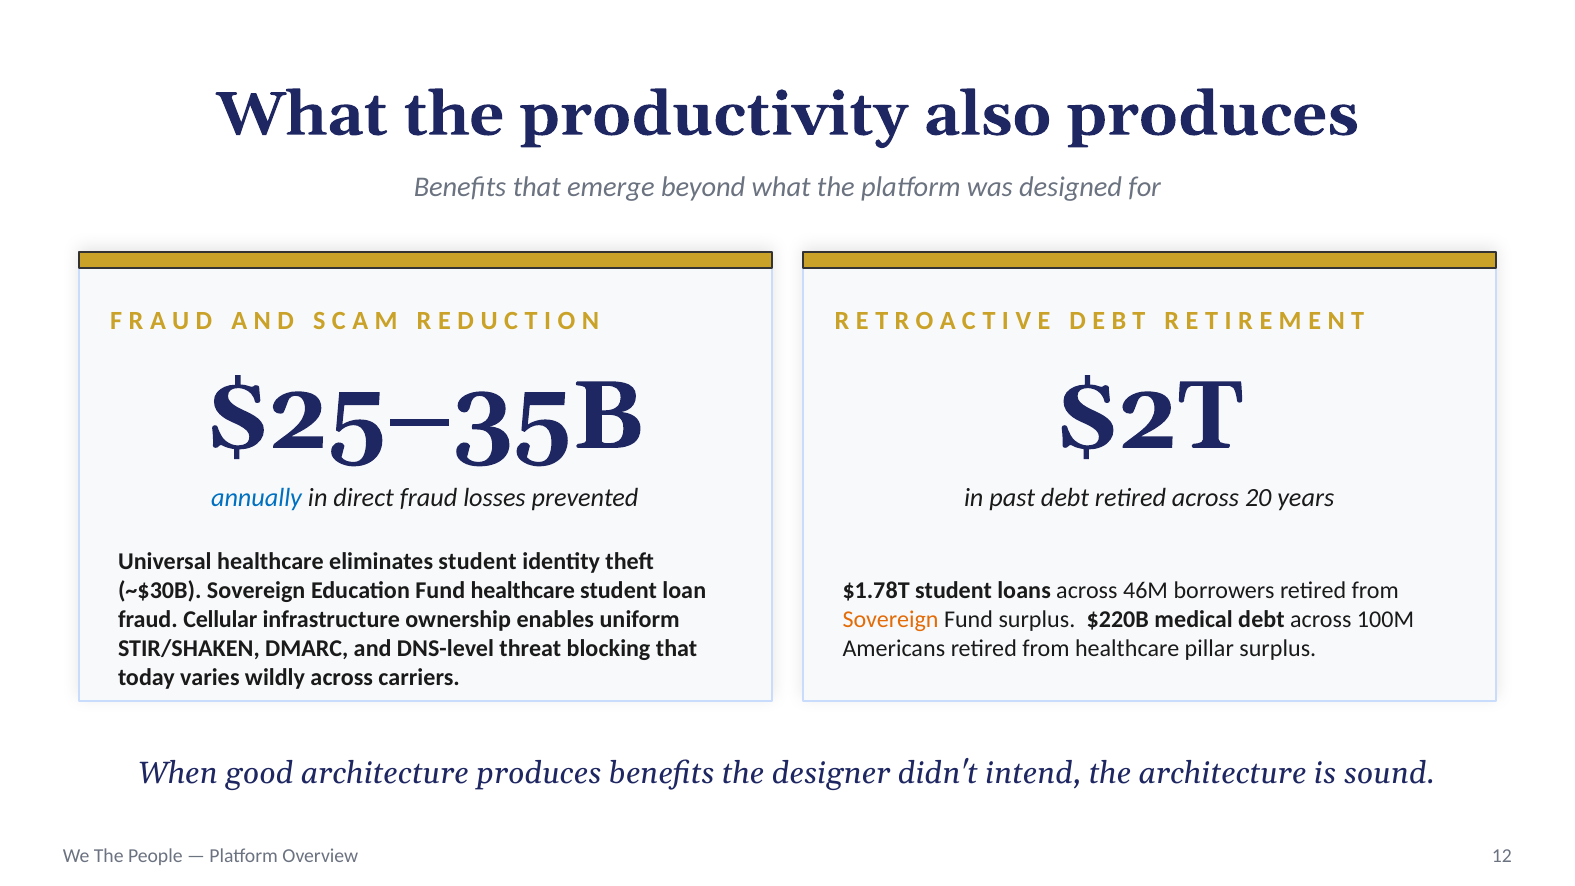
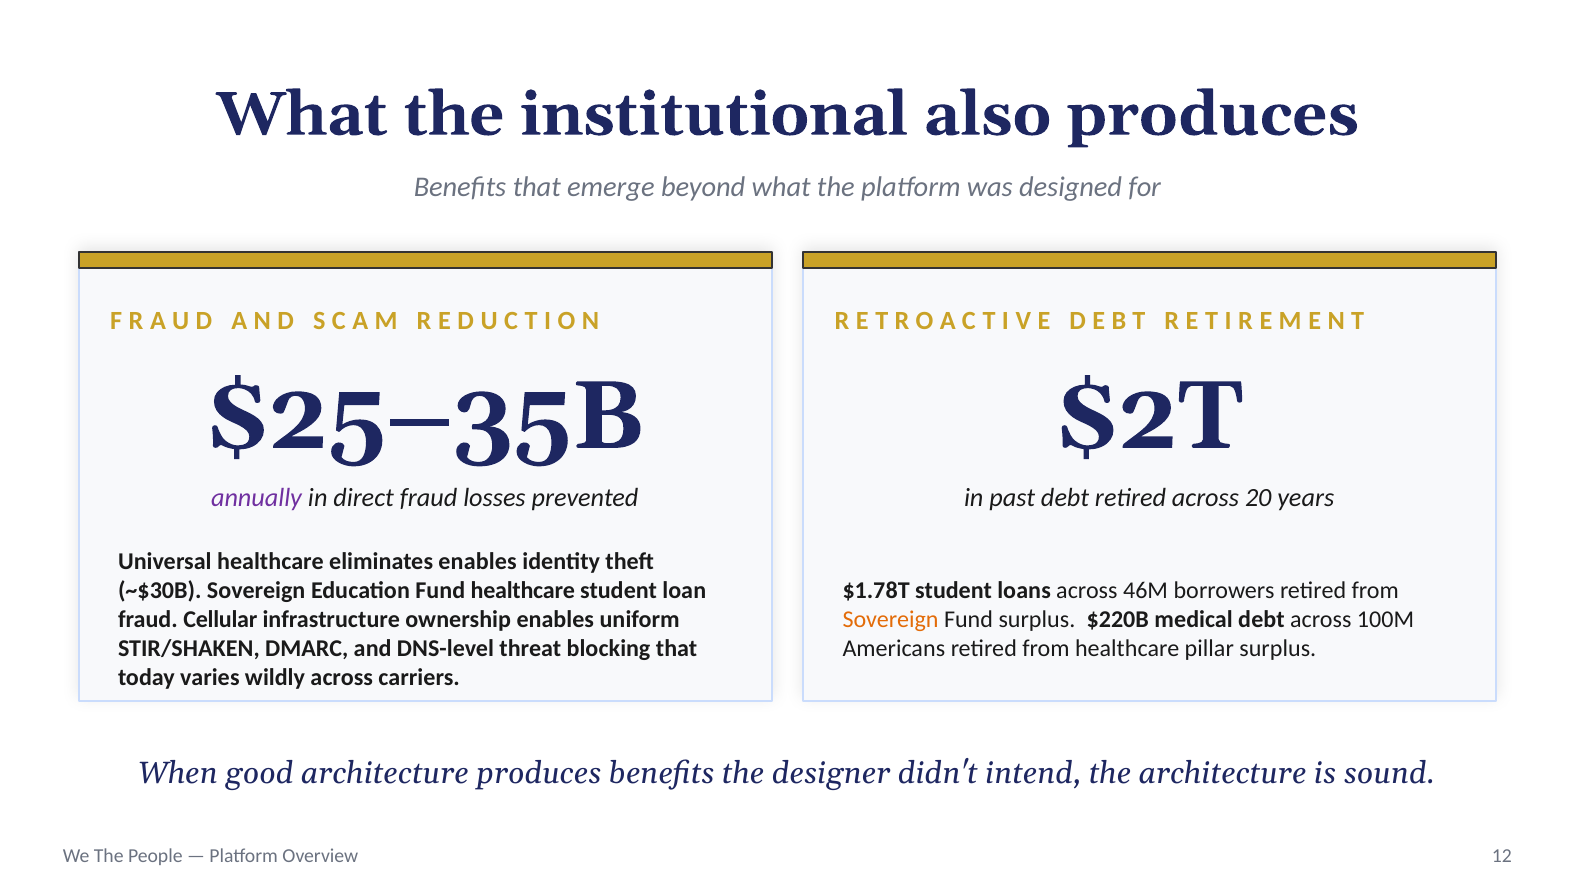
productivity: productivity -> institutional
annually colour: blue -> purple
eliminates student: student -> enables
